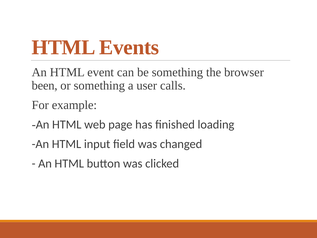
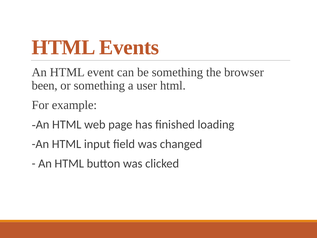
user calls: calls -> html
